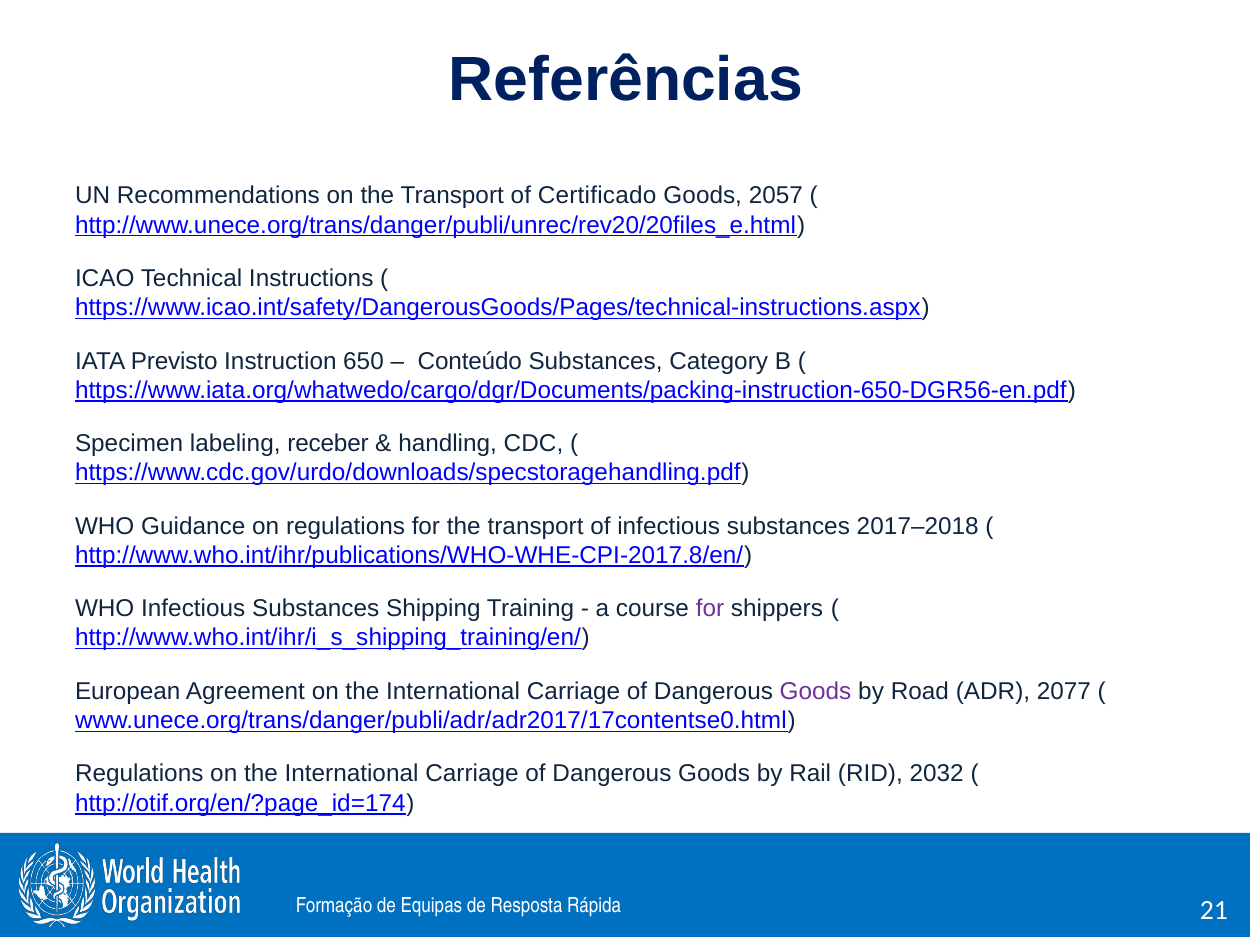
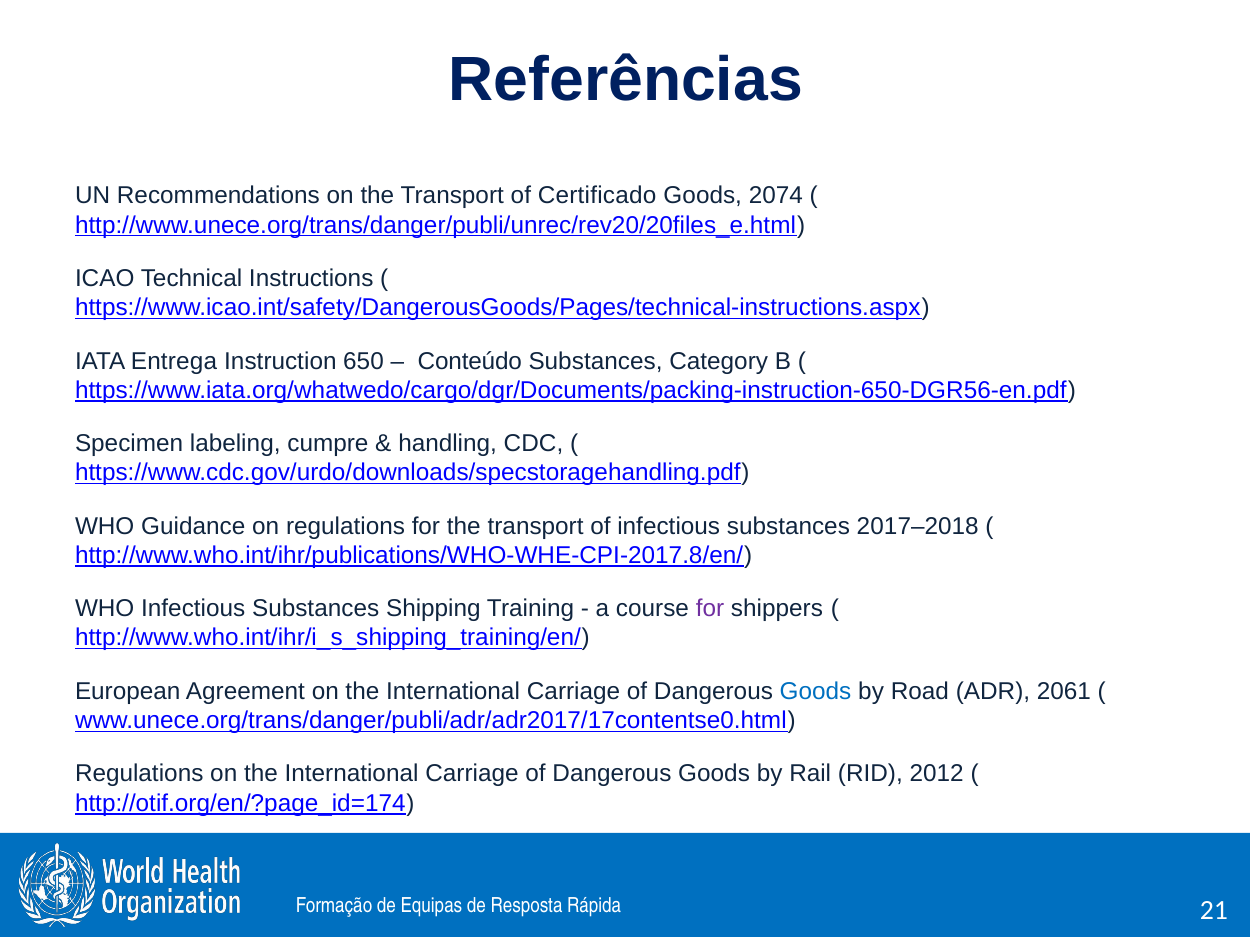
2057: 2057 -> 2074
Previsto: Previsto -> Entrega
receber: receber -> cumpre
Goods at (816, 692) colour: purple -> blue
2077: 2077 -> 2061
2032: 2032 -> 2012
